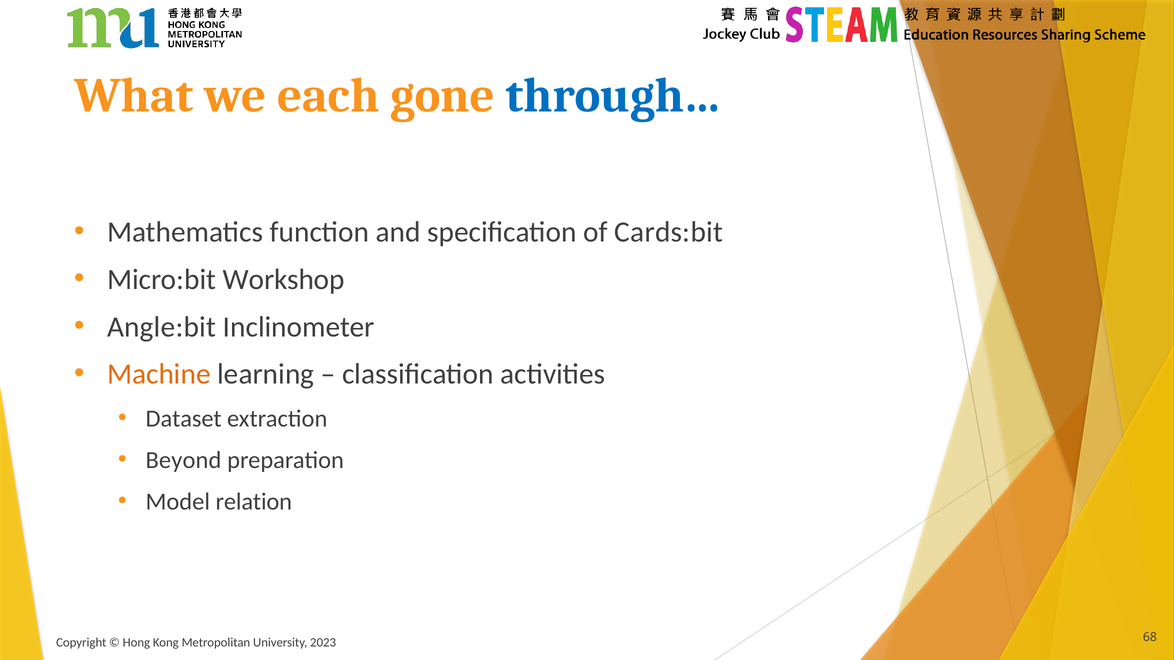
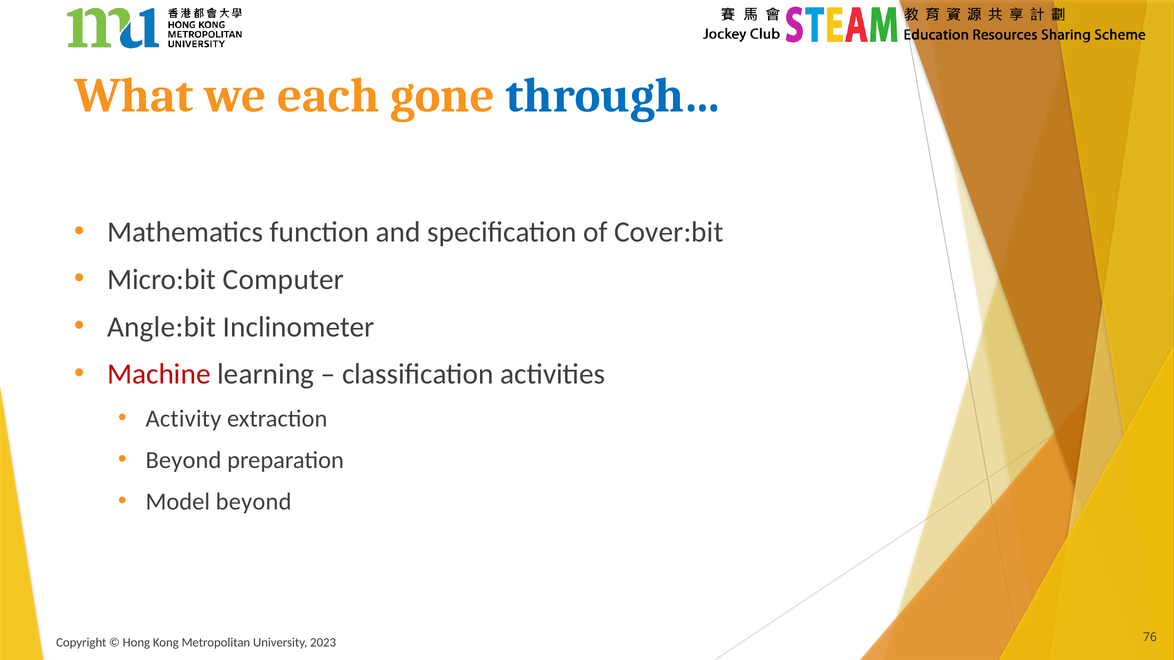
Cards:bit: Cards:bit -> Cover:bit
Workshop: Workshop -> Computer
Machine colour: orange -> red
Dataset: Dataset -> Activity
Model relation: relation -> beyond
68: 68 -> 76
